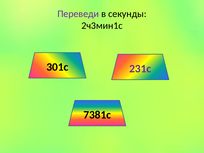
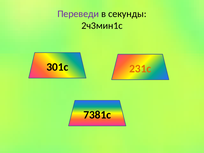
231с colour: purple -> orange
